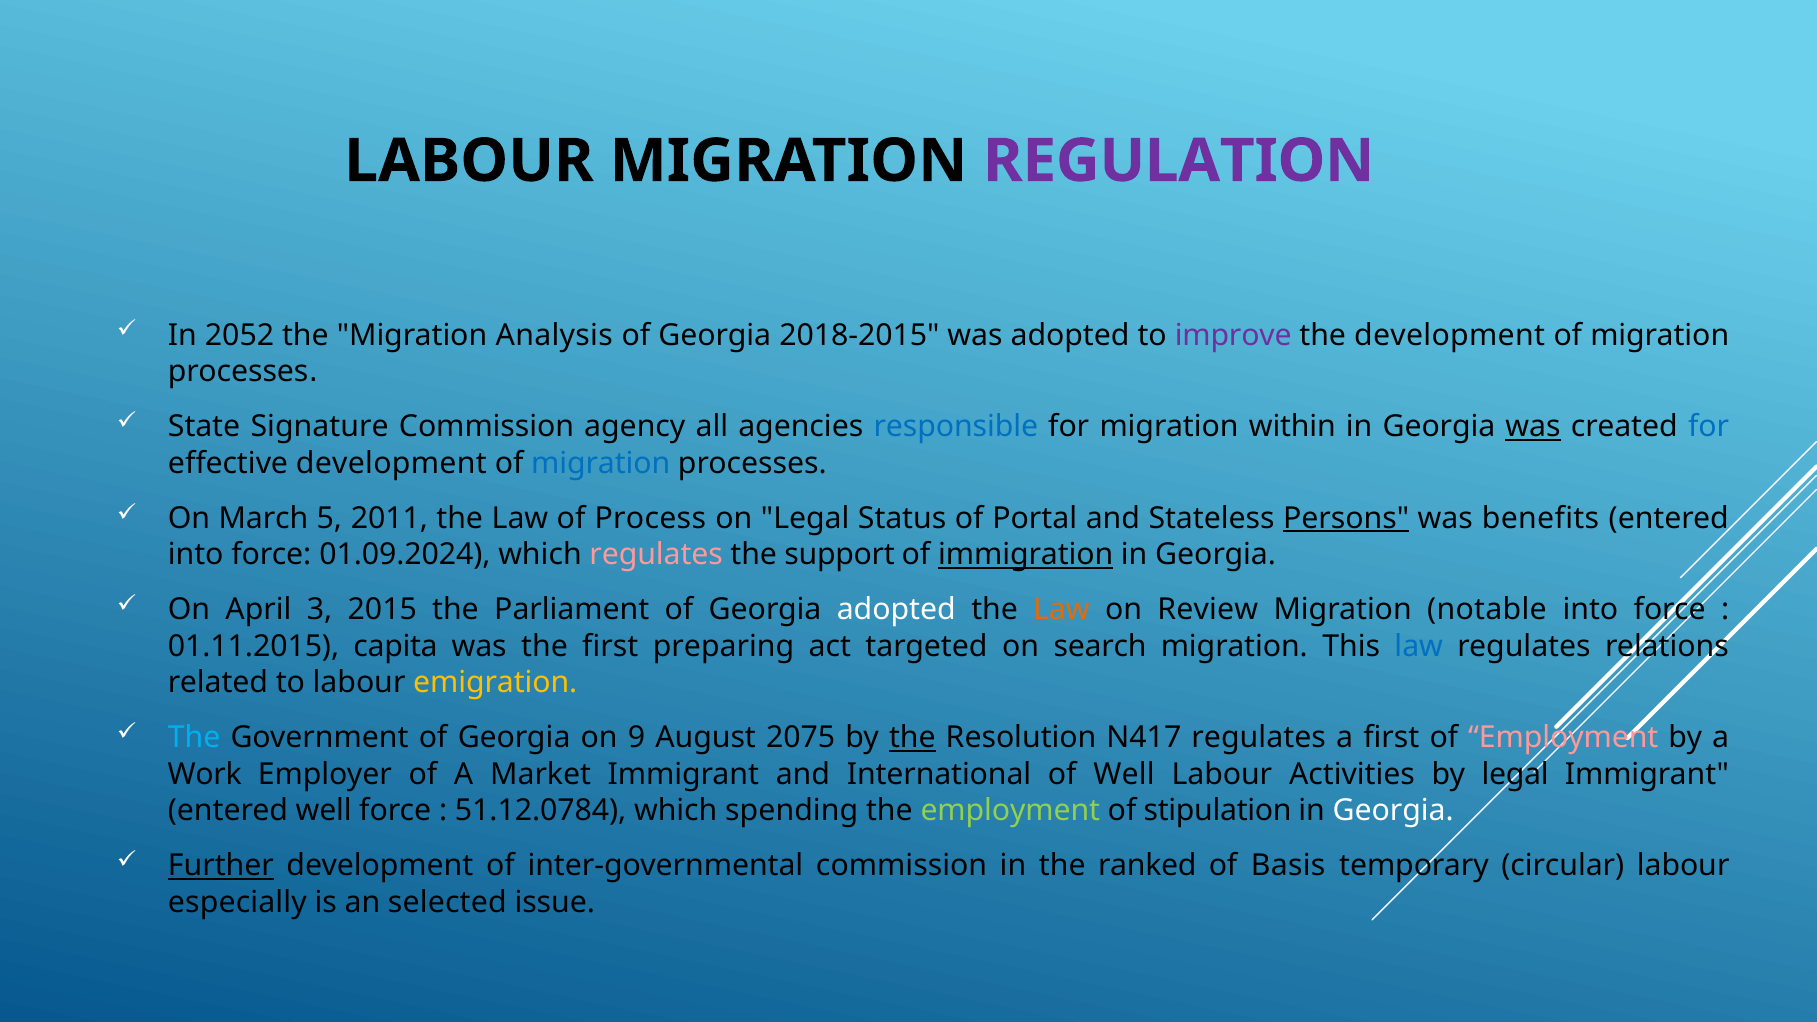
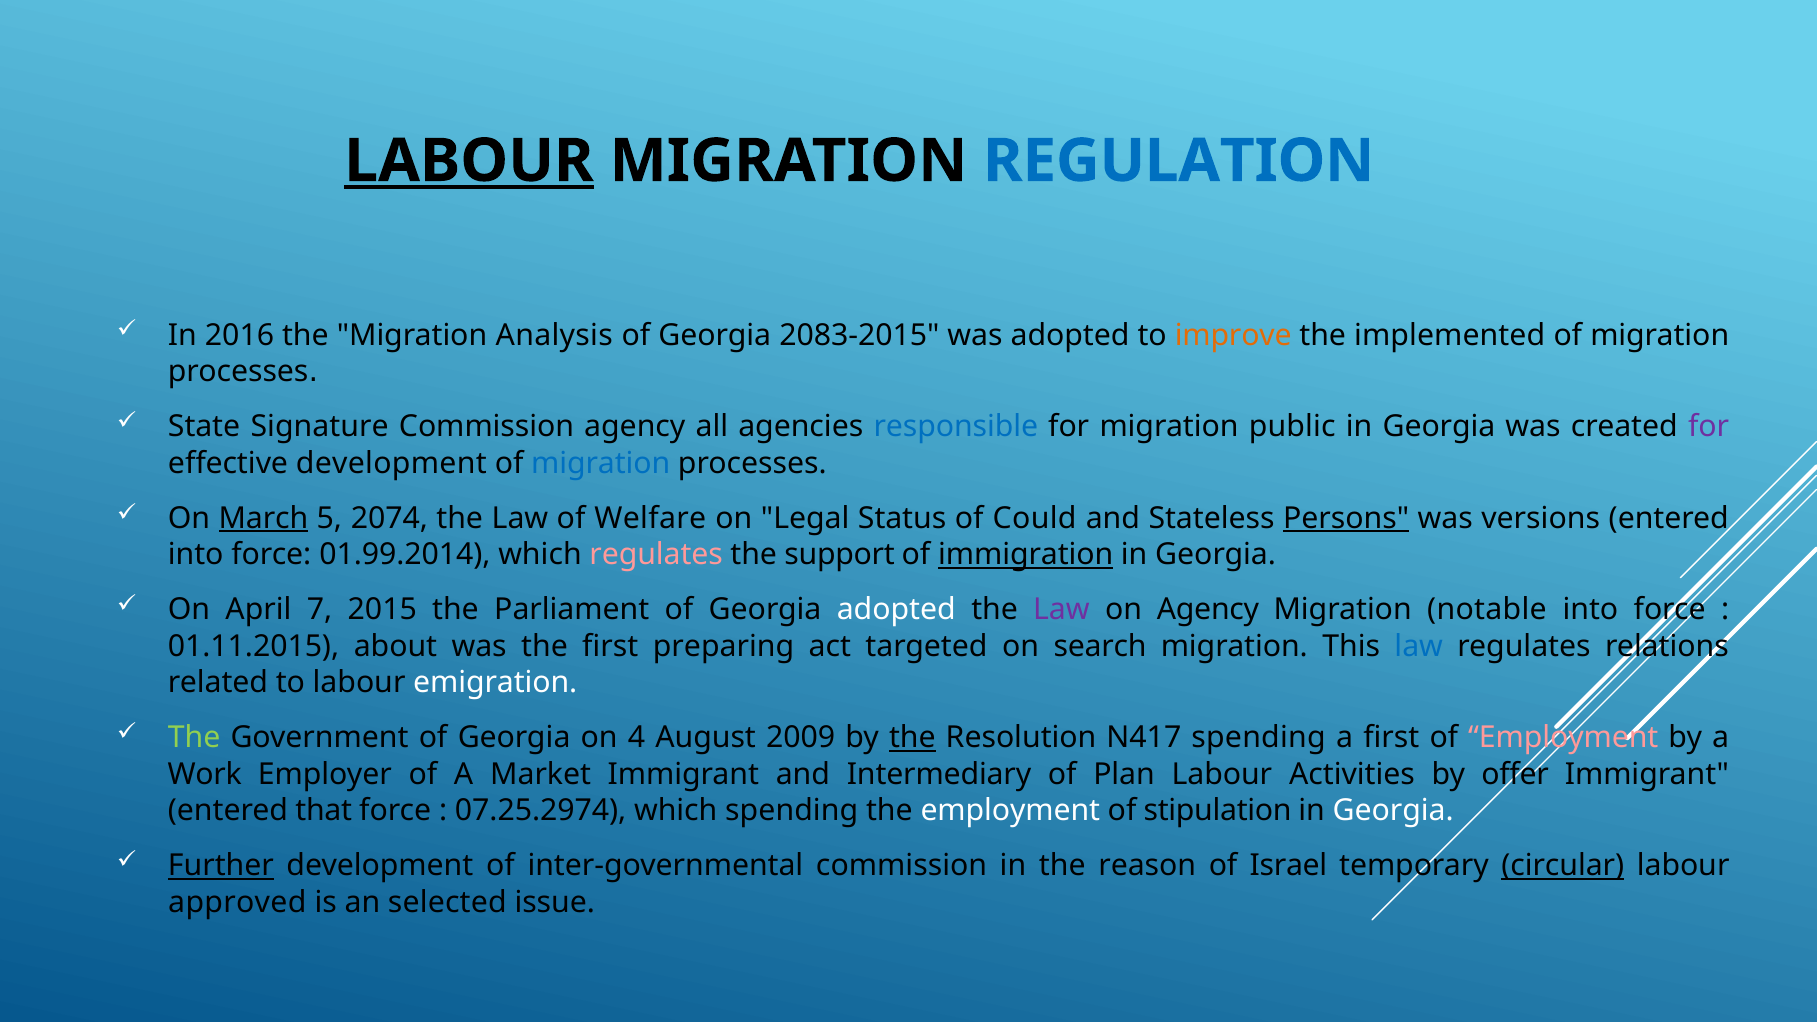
LABOUR at (469, 161) underline: none -> present
REGULATION colour: purple -> blue
2052: 2052 -> 2016
2018-2015: 2018-2015 -> 2083-2015
improve colour: purple -> orange
the development: development -> implemented
within: within -> public
was at (1533, 427) underline: present -> none
for at (1709, 427) colour: blue -> purple
March underline: none -> present
2011: 2011 -> 2074
Process: Process -> Welfare
Portal: Portal -> Could
benefits: benefits -> versions
01.09.2024: 01.09.2024 -> 01.99.2014
3: 3 -> 7
Law at (1061, 610) colour: orange -> purple
on Review: Review -> Agency
capita: capita -> about
emigration colour: yellow -> white
The at (194, 738) colour: light blue -> light green
9: 9 -> 4
2075: 2075 -> 2009
N417 regulates: regulates -> spending
International: International -> Intermediary
of Well: Well -> Plan
by legal: legal -> offer
entered well: well -> that
51.12.0784: 51.12.0784 -> 07.25.2974
employment at (1010, 811) colour: light green -> white
ranked: ranked -> reason
Basis: Basis -> Israel
circular underline: none -> present
especially: especially -> approved
